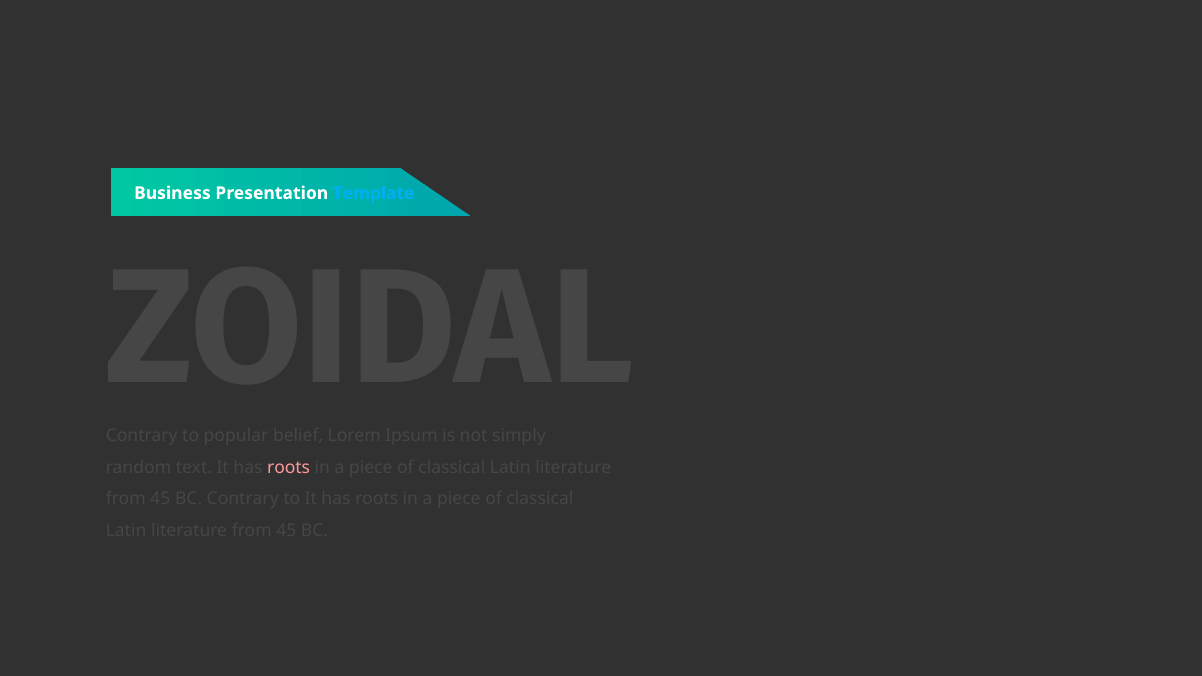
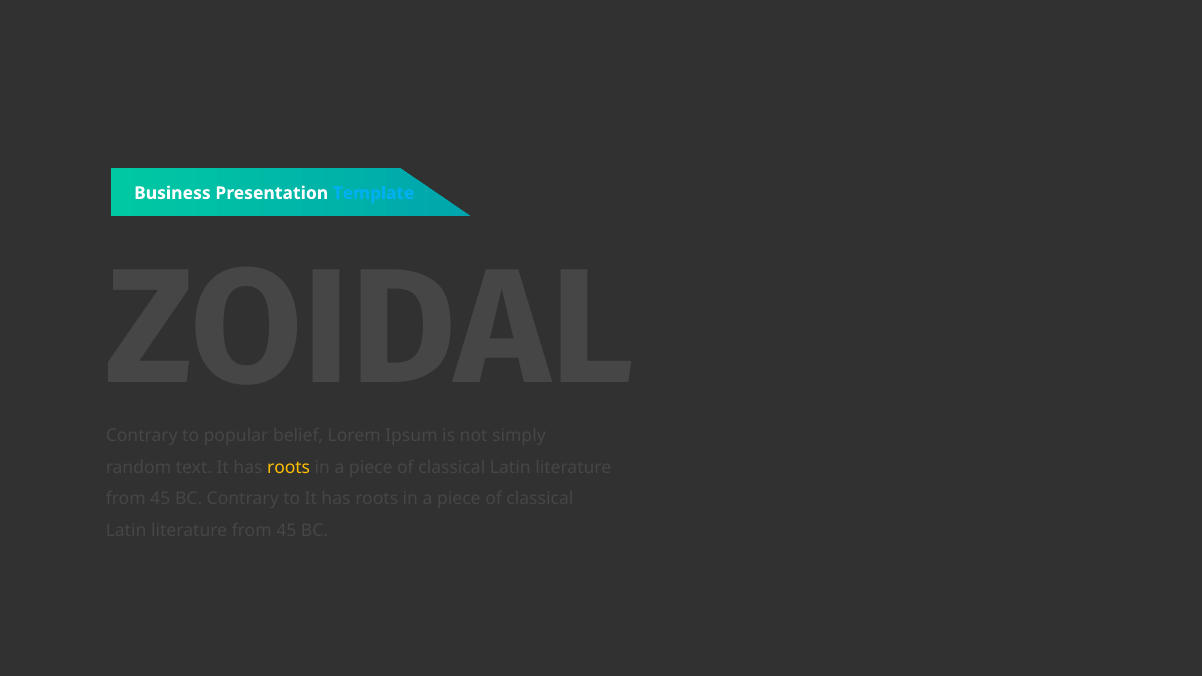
roots at (289, 468) colour: pink -> yellow
